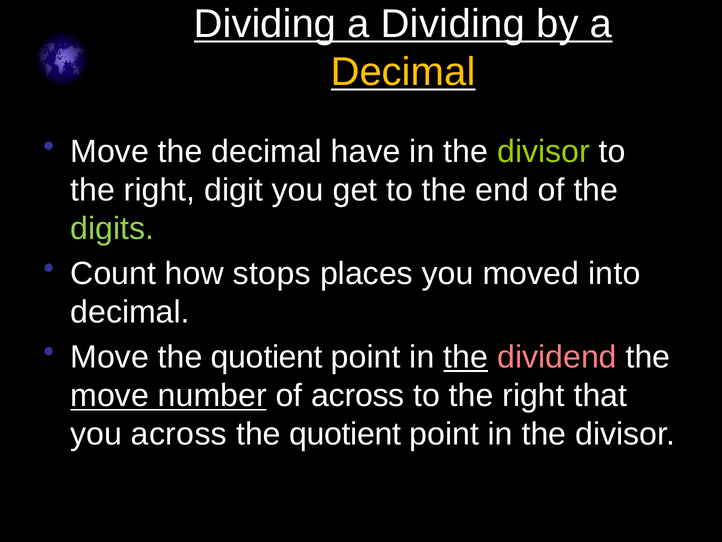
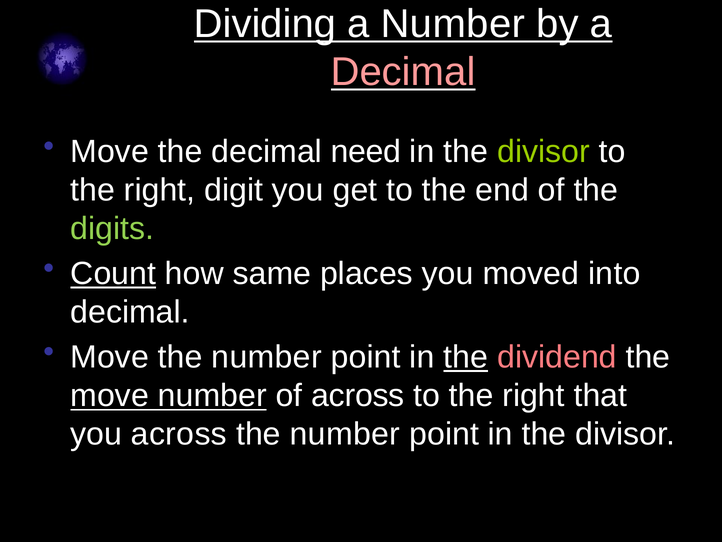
a Dividing: Dividing -> Number
Decimal at (403, 72) colour: yellow -> pink
have: have -> need
Count underline: none -> present
stops: stops -> same
Move the quotient: quotient -> number
quotient at (345, 434): quotient -> number
